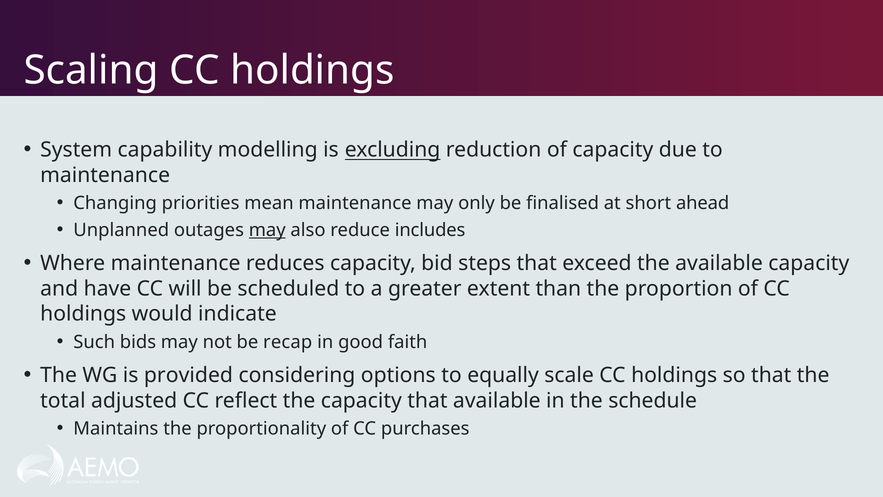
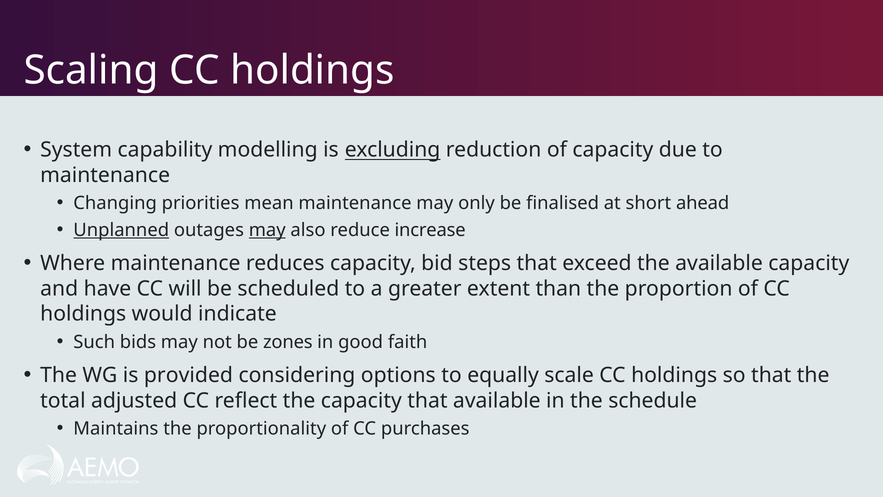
Unplanned underline: none -> present
includes: includes -> increase
recap: recap -> zones
